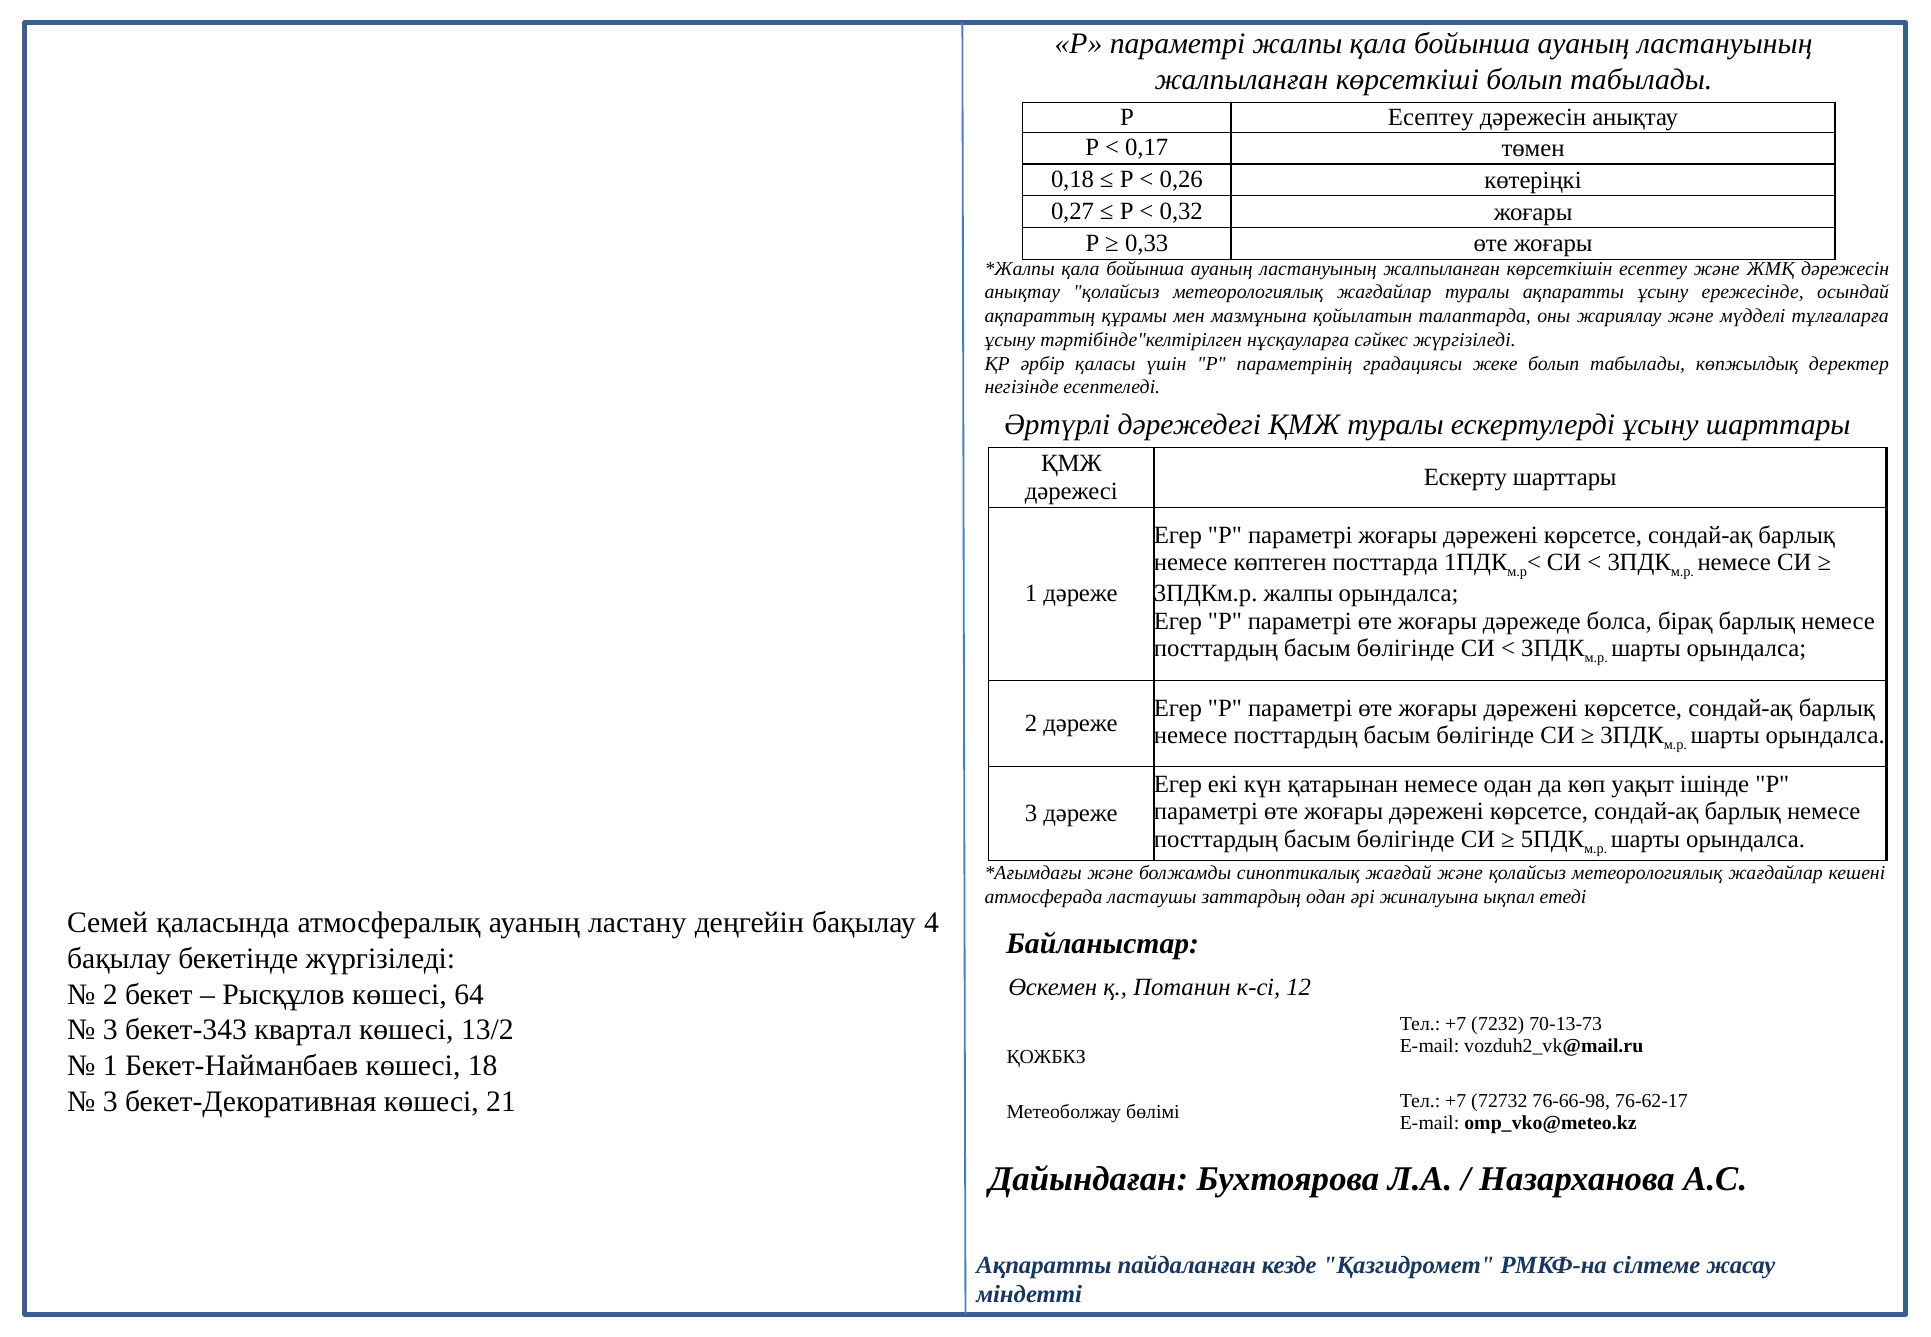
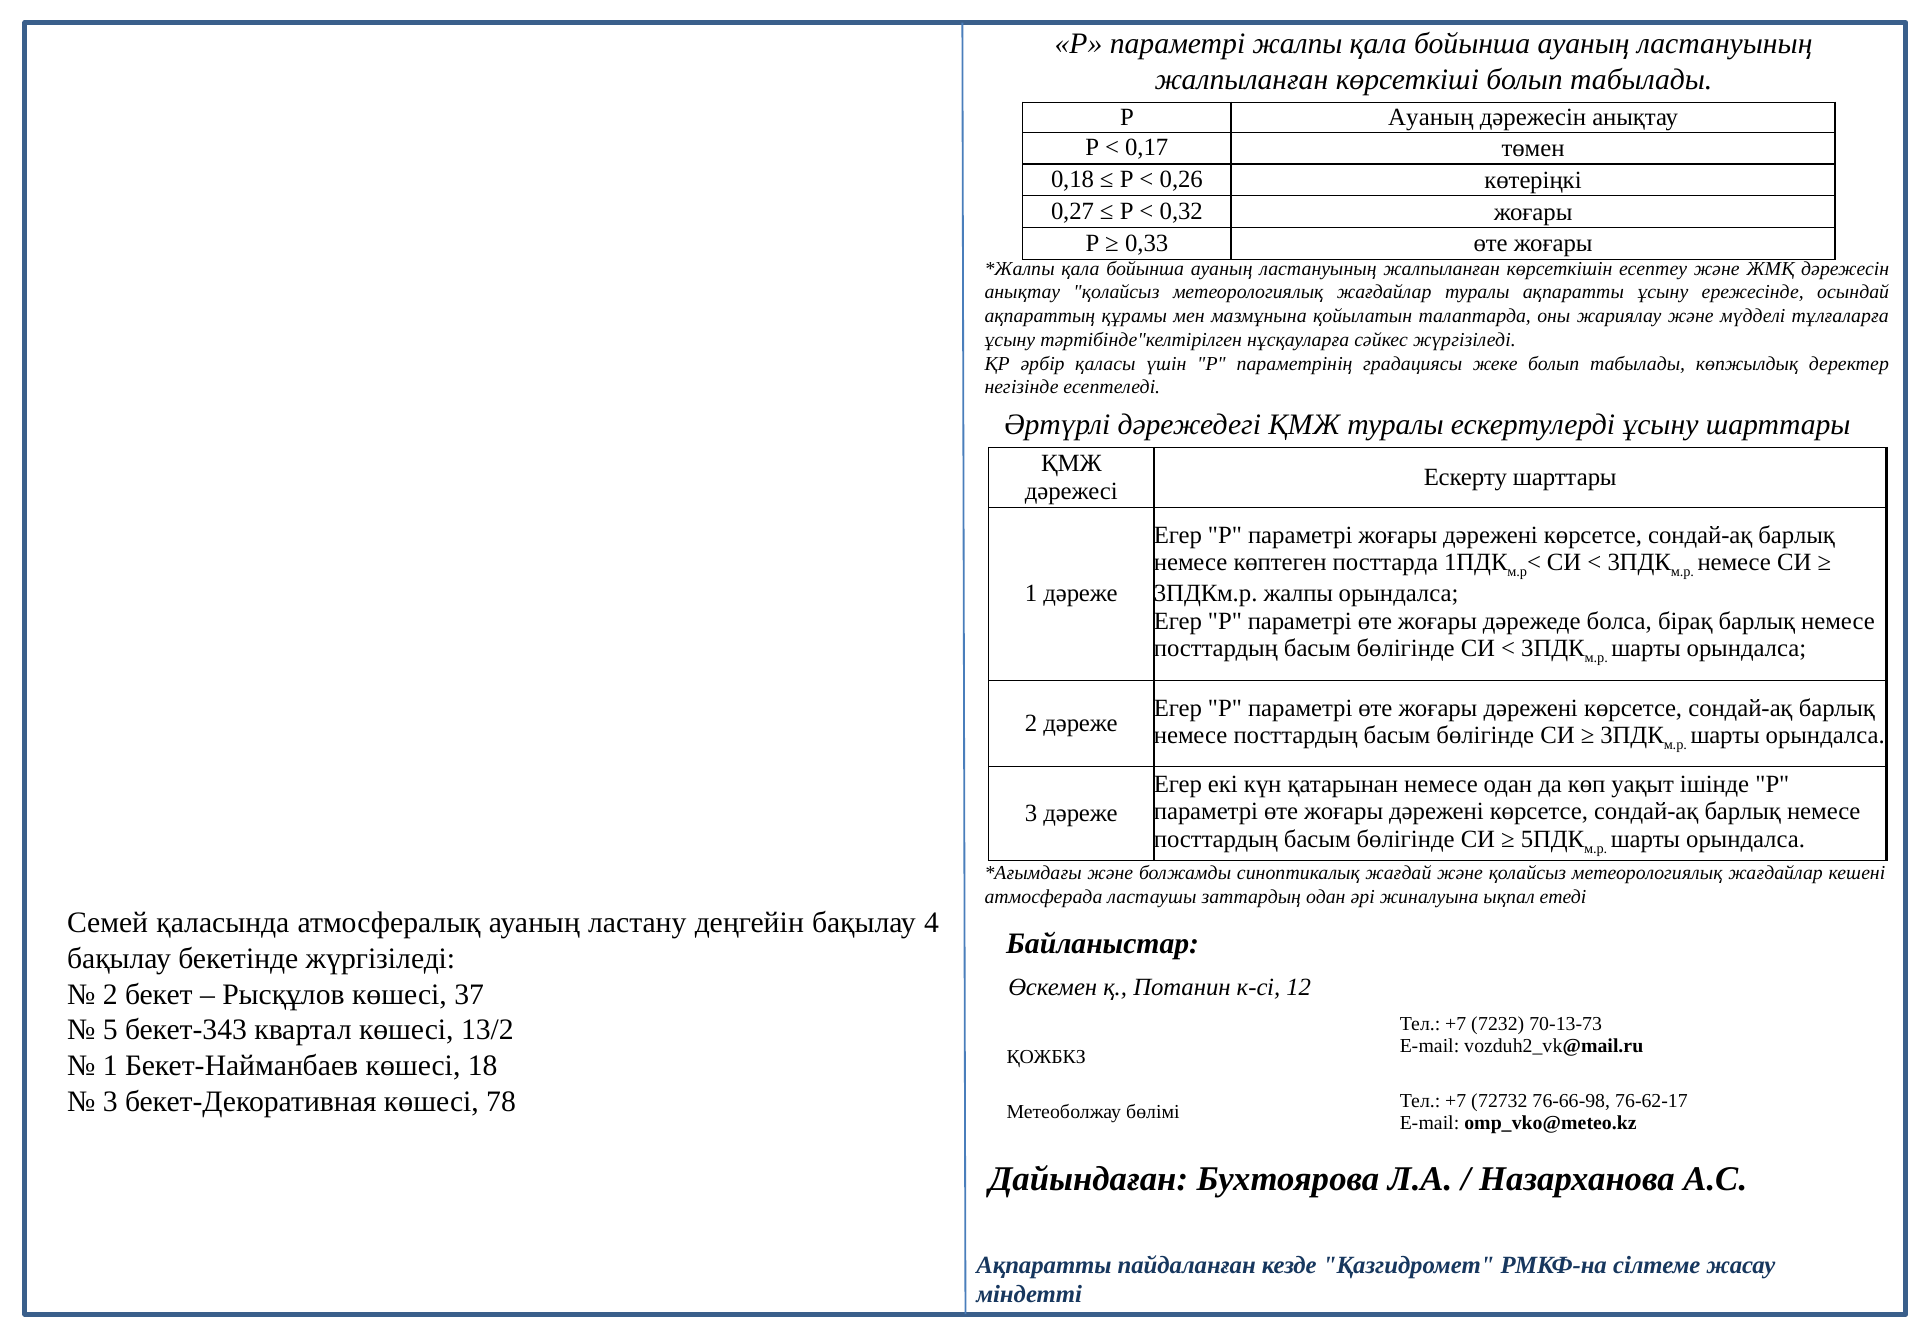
Р Есептеу: Есептеу -> Ауаның
64: 64 -> 37
3 at (110, 1030): 3 -> 5
21: 21 -> 78
